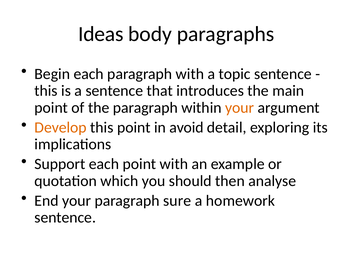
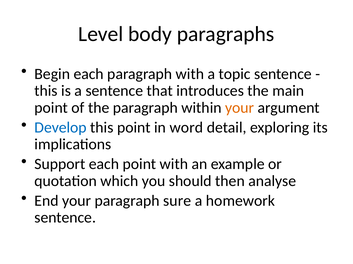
Ideas: Ideas -> Level
Develop colour: orange -> blue
avoid: avoid -> word
